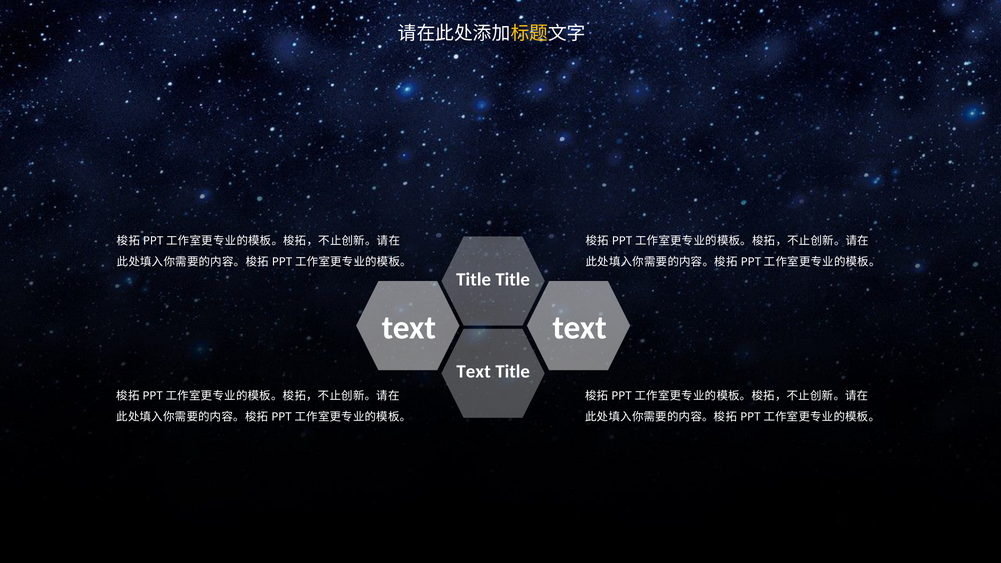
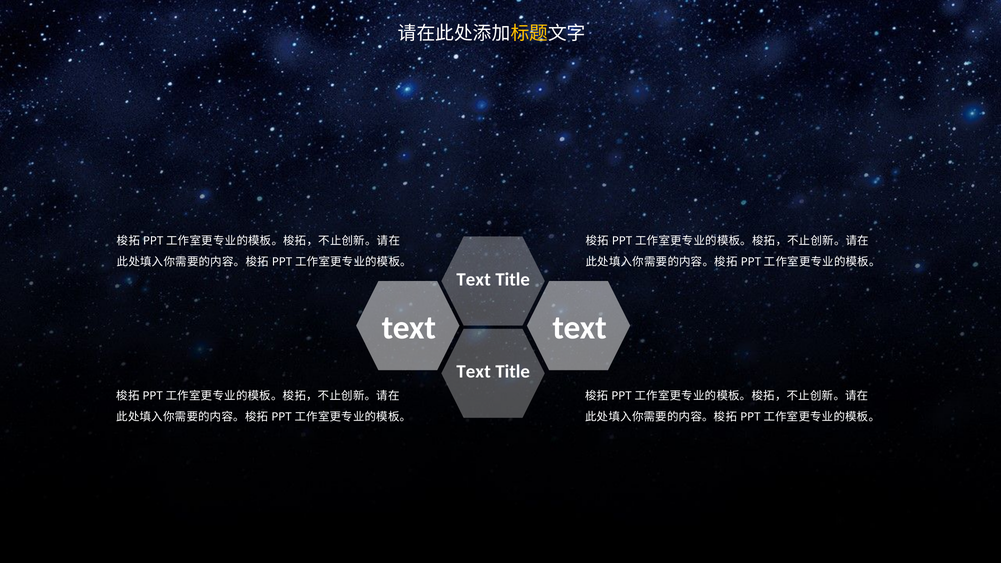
Title at (474, 279): Title -> Text
